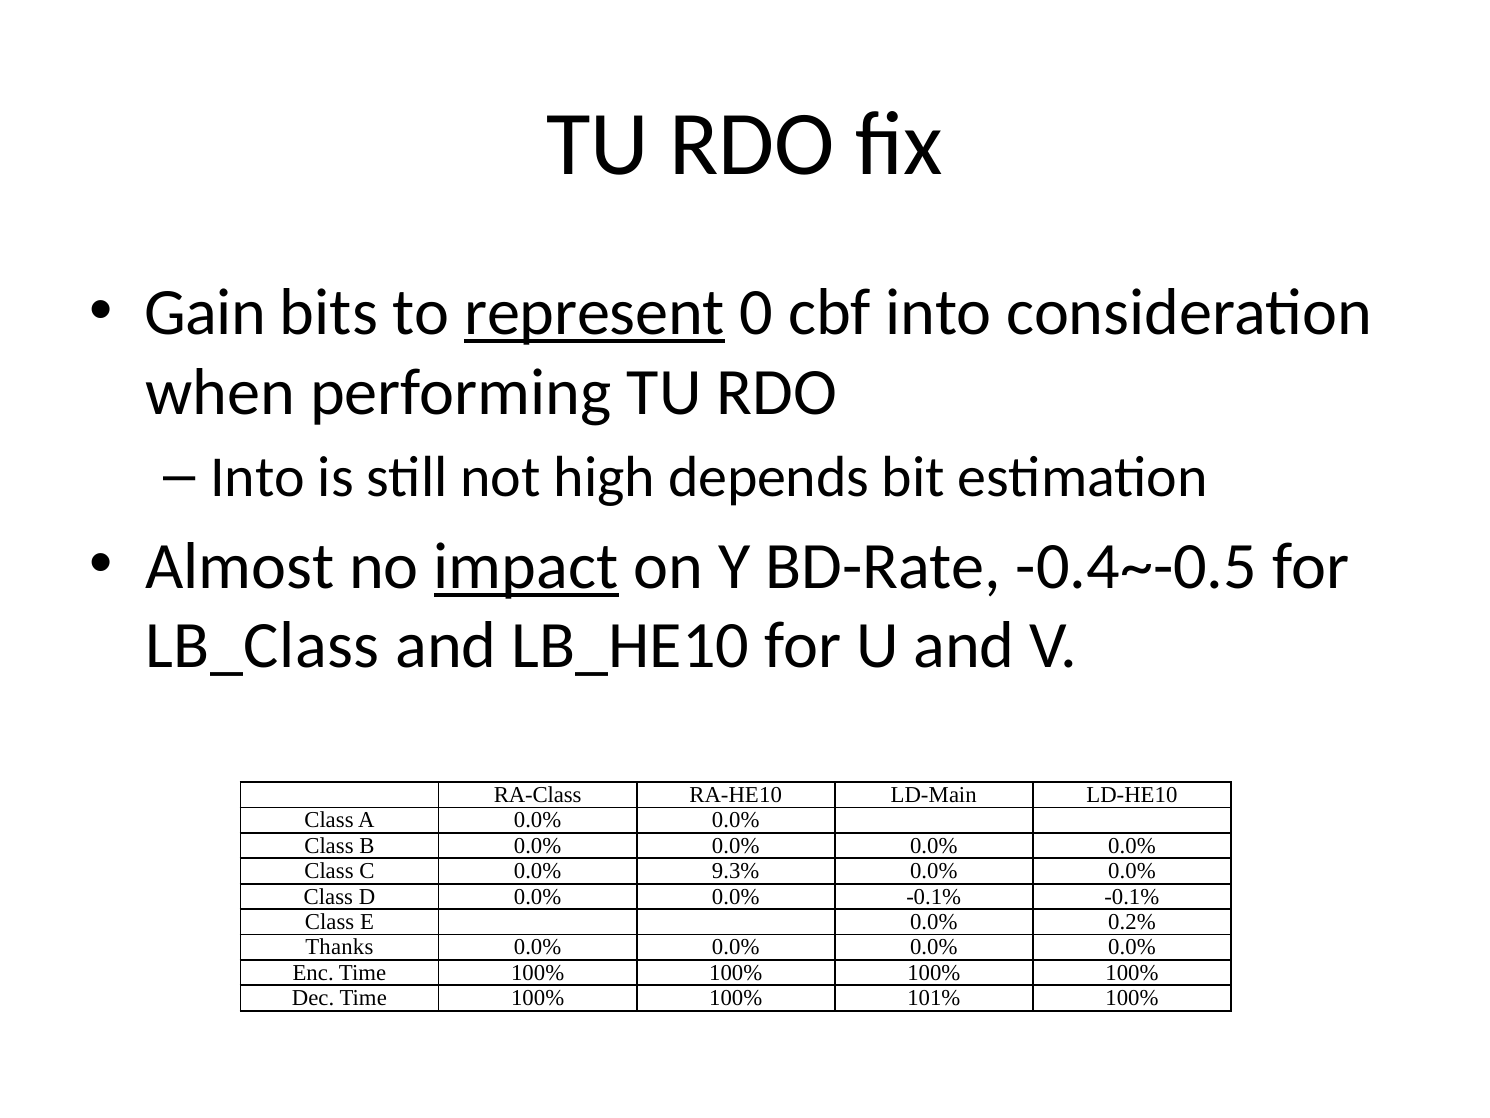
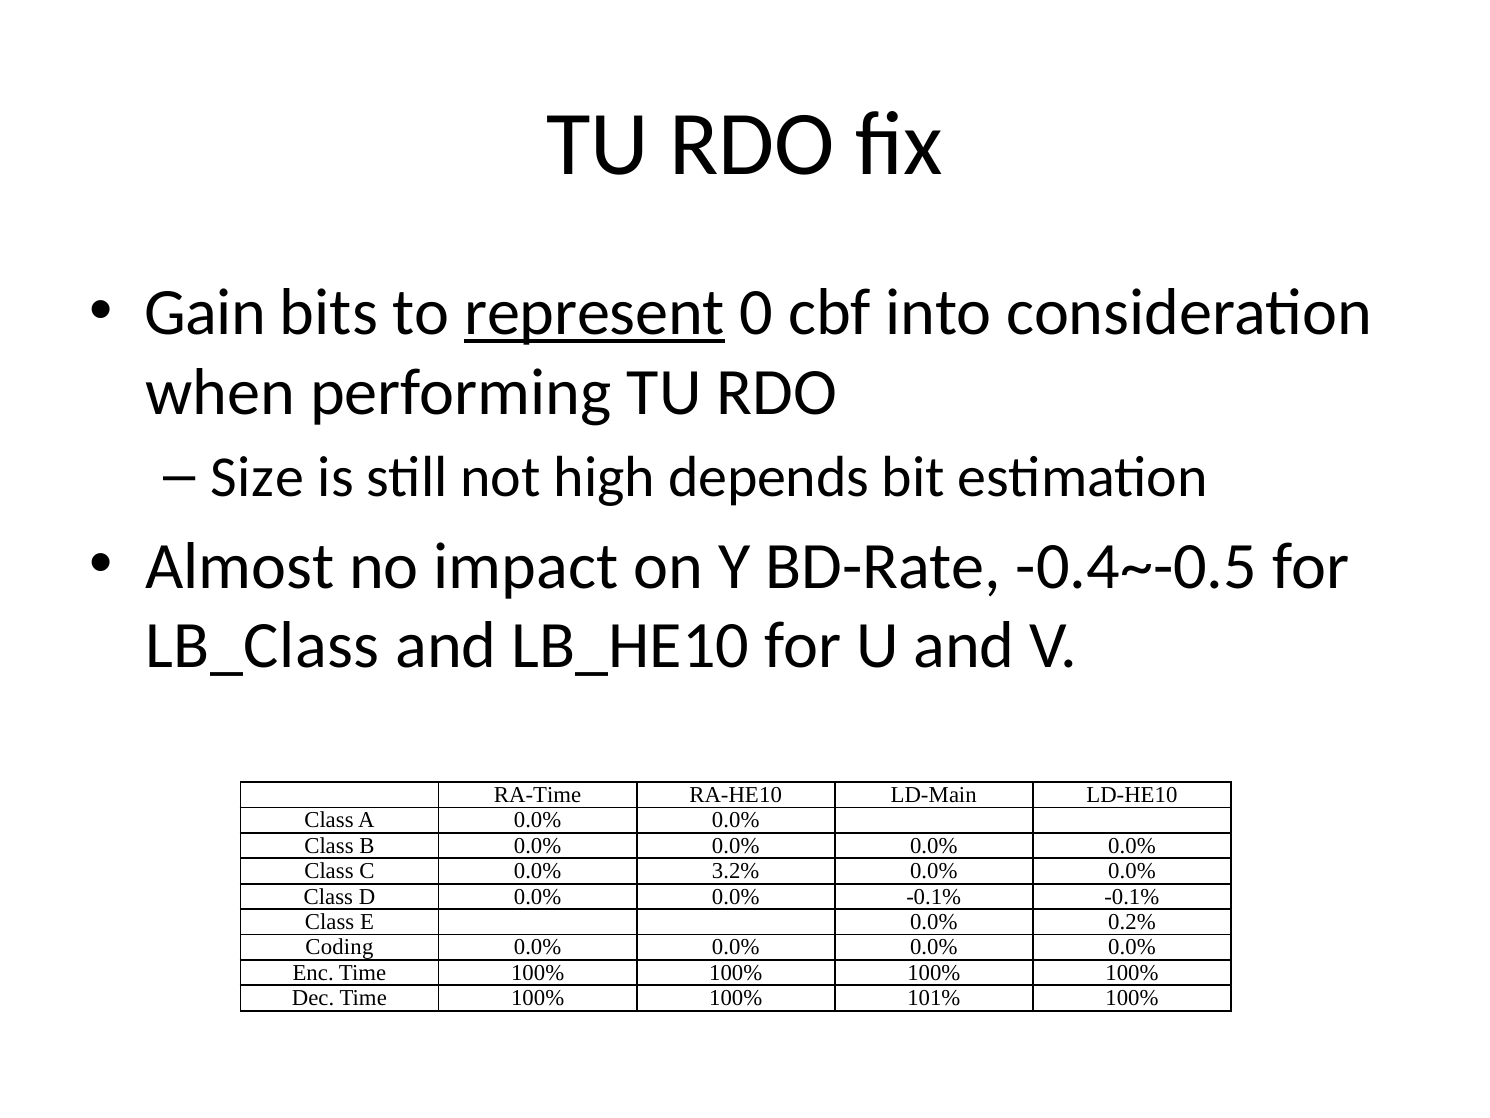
Into at (258, 478): Into -> Size
impact underline: present -> none
RA-Class: RA-Class -> RA-Time
9.3%: 9.3% -> 3.2%
Thanks: Thanks -> Coding
